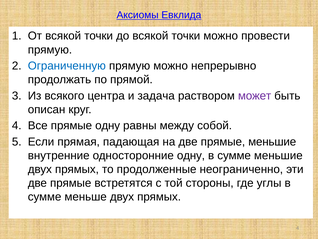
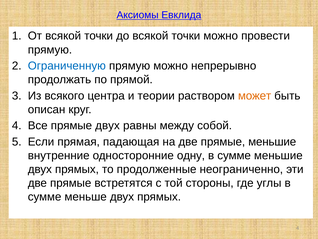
задача: задача -> теории
может colour: purple -> orange
прямые одну: одну -> двух
